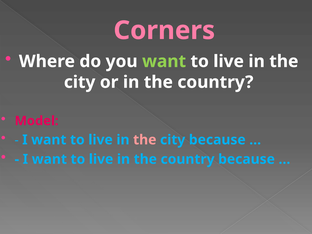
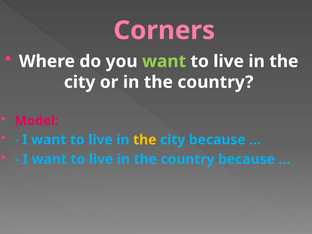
the at (145, 140) colour: pink -> yellow
